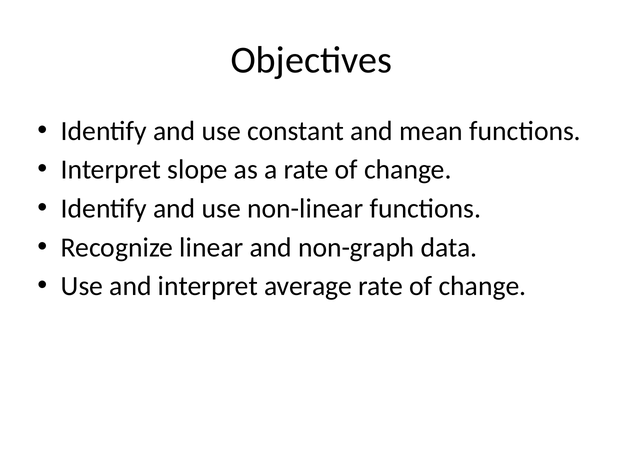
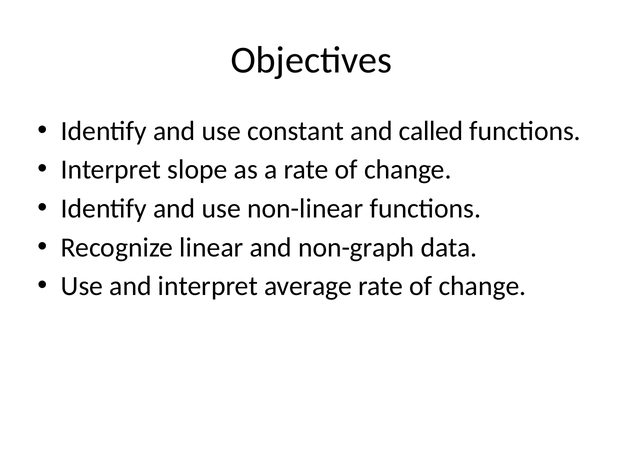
mean: mean -> called
